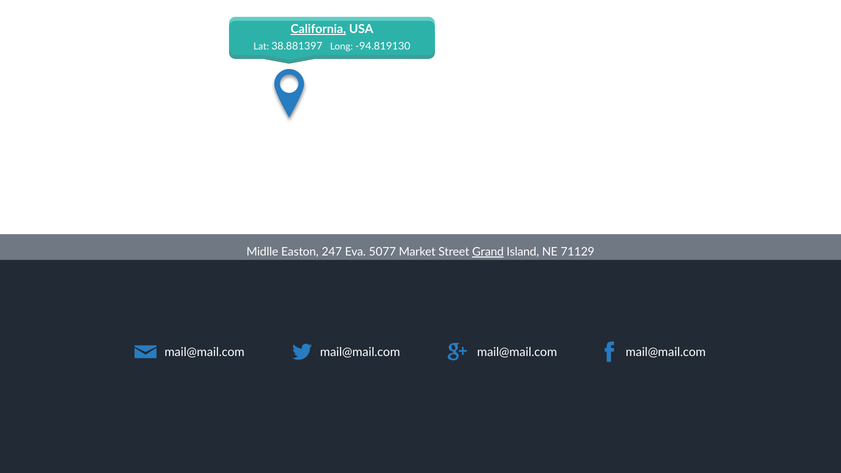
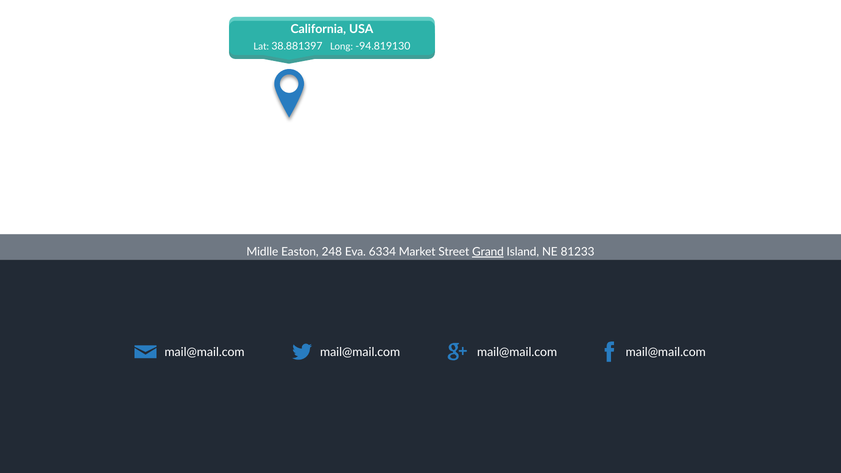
California underline: present -> none
247: 247 -> 248
5077: 5077 -> 6334
71129: 71129 -> 81233
